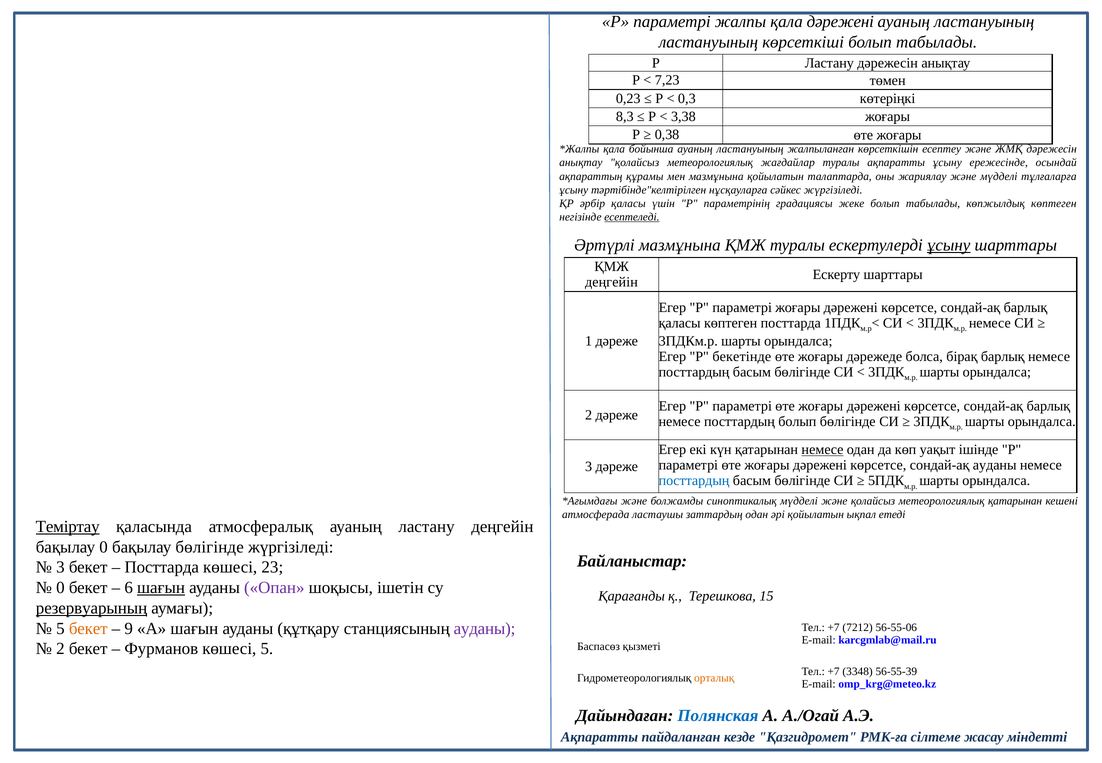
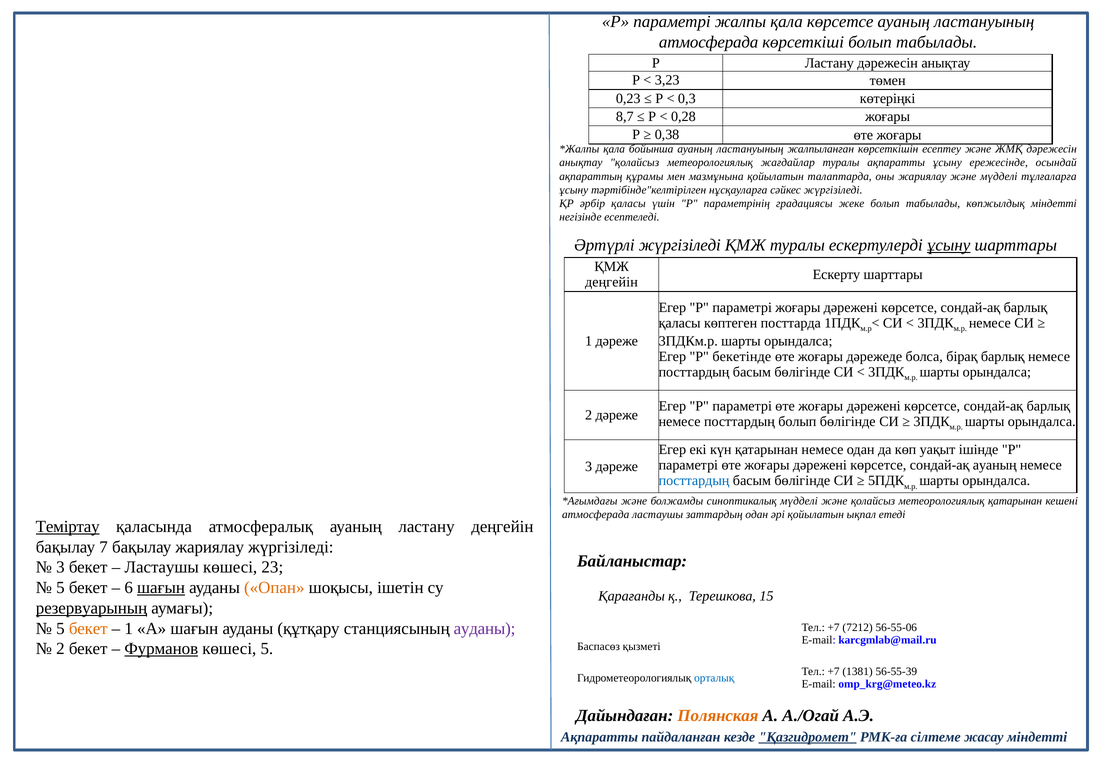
қала дәрежені: дәрежені -> көрсетсе
ластануының at (709, 42): ластануының -> атмосферада
7,23: 7,23 -> 3,23
8,3: 8,3 -> 8,7
3,38: 3,38 -> 0,28
көпжылдық көптеген: көптеген -> міндетті
есептеледі underline: present -> none
Әртүрлі мазмұнына: мазмұнына -> жүргізіледі
немесе at (822, 450) underline: present -> none
сондай-ақ ауданы: ауданы -> ауаның
бақылау 0: 0 -> 7
бақылау бөлігінде: бөлігінде -> жариялау
Посттарда at (162, 567): Посттарда -> Ластаушы
0 at (60, 588): 0 -> 5
Опан colour: purple -> orange
9 at (129, 628): 9 -> 1
Фурманов underline: none -> present
3348: 3348 -> 1381
орталық colour: orange -> blue
Полянская colour: blue -> orange
Қазгидромет underline: none -> present
